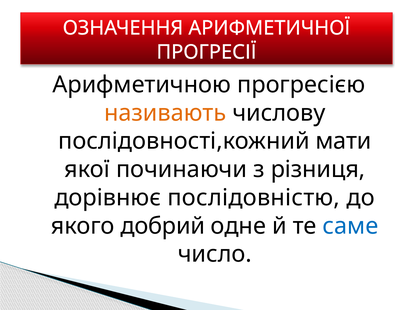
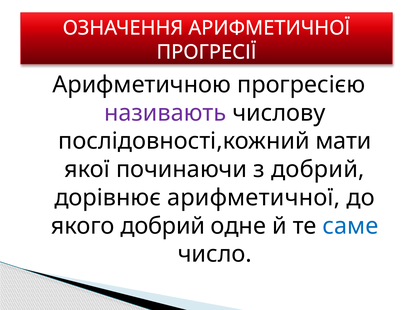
називають colour: orange -> purple
з різниця: різниця -> добрий
дорівнює послідовністю: послідовністю -> арифметичної
